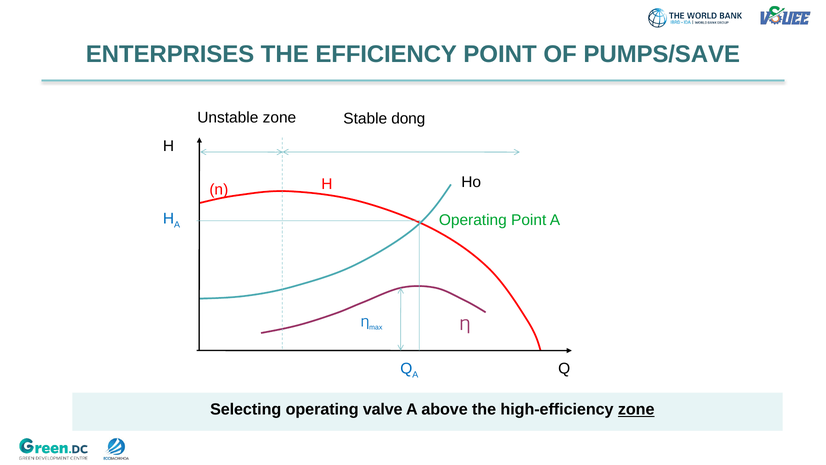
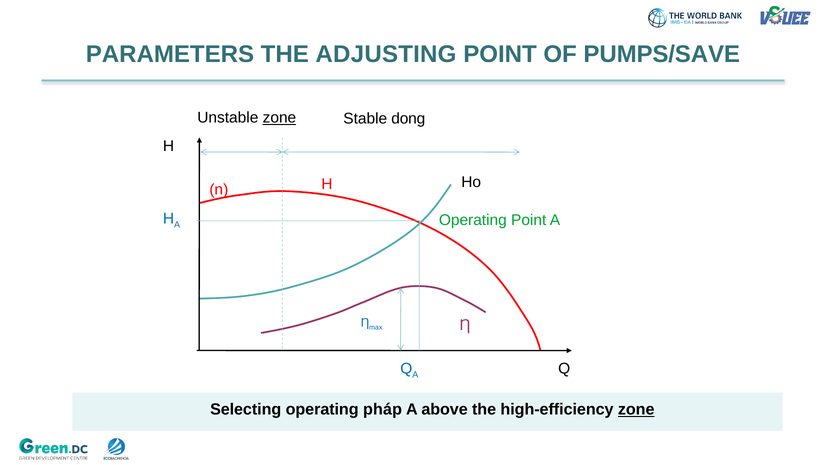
ENTERPRISES: ENTERPRISES -> PARAMETERS
EFFICIENCY: EFFICIENCY -> ADJUSTING
zone at (279, 118) underline: none -> present
valve: valve -> pháp
